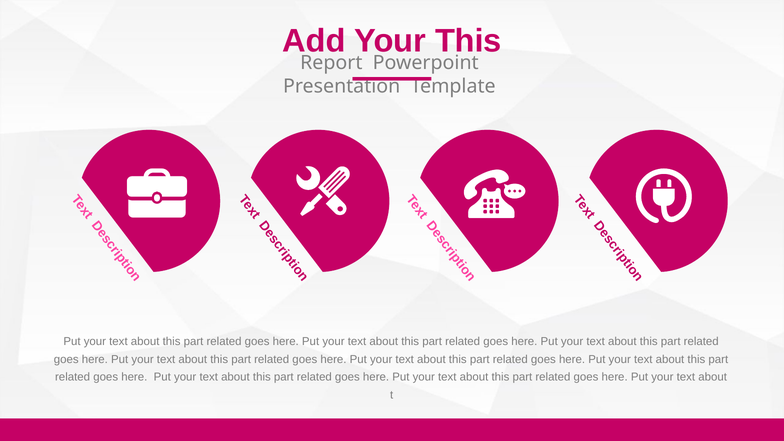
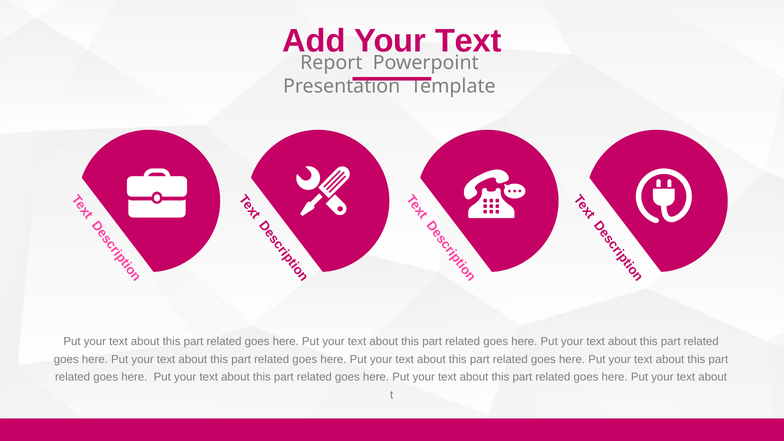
Add Your This: This -> Text
